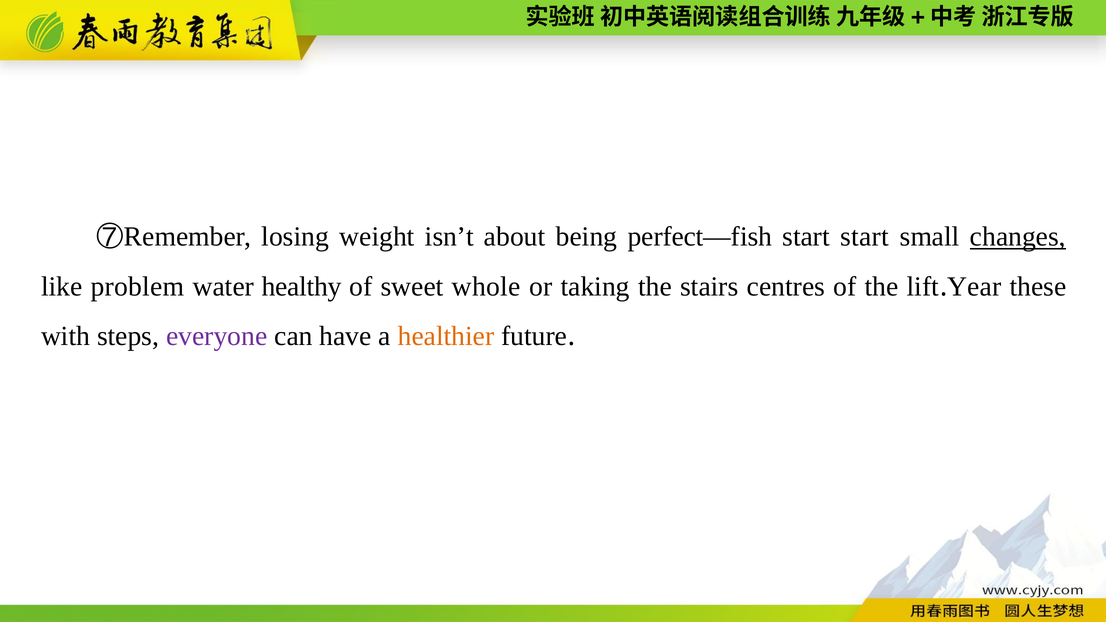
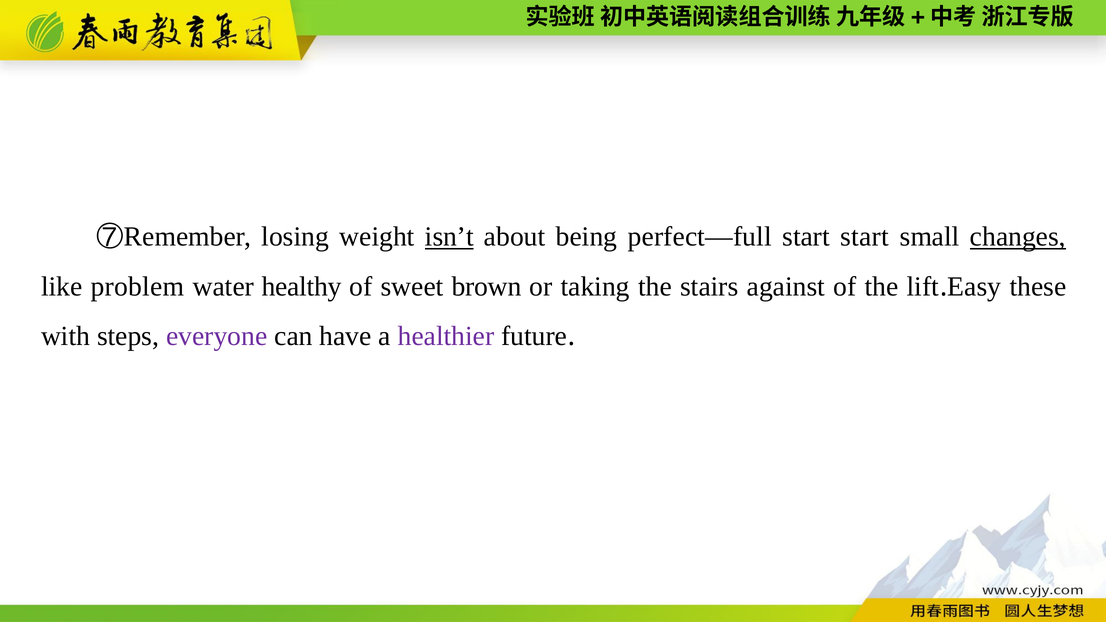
isn’t underline: none -> present
perfect—fish: perfect—fish -> perfect—full
whole: whole -> brown
centres: centres -> against
Year: Year -> Easy
healthier colour: orange -> purple
